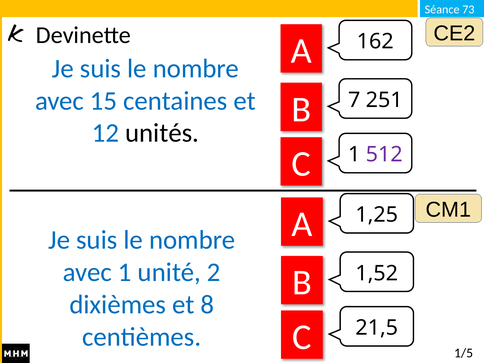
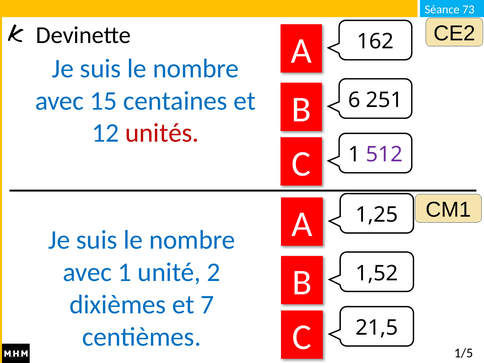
7: 7 -> 6
unités colour: black -> red
8: 8 -> 7
